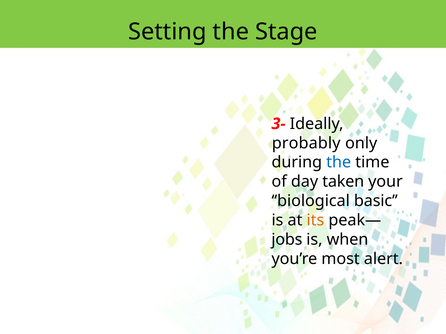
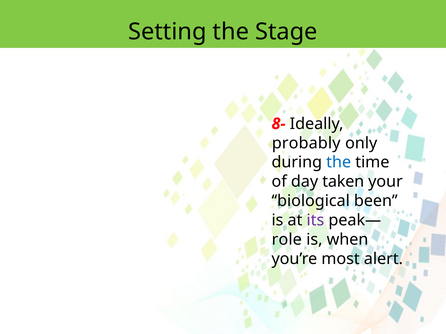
3-: 3- -> 8-
basic: basic -> been
its colour: orange -> purple
jobs: jobs -> role
